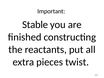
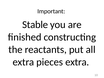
pieces twist: twist -> extra
